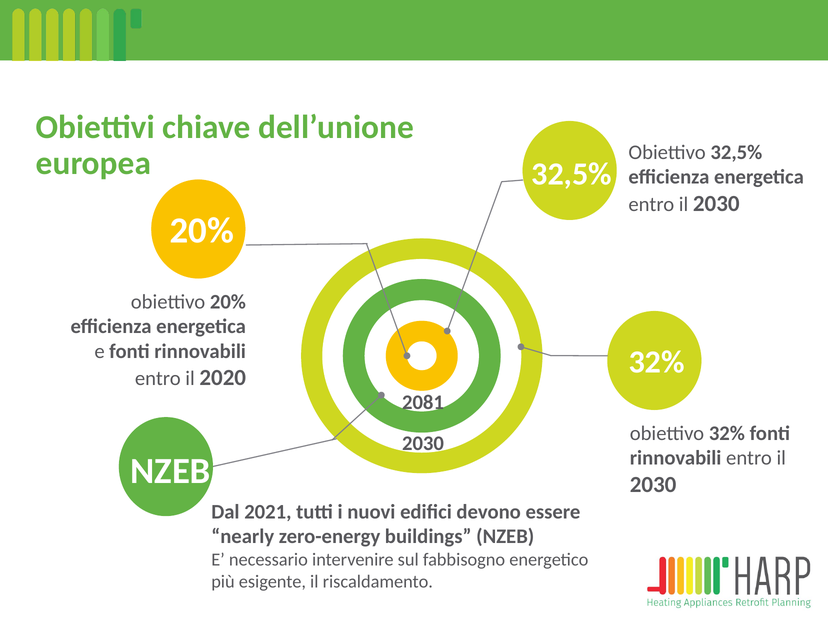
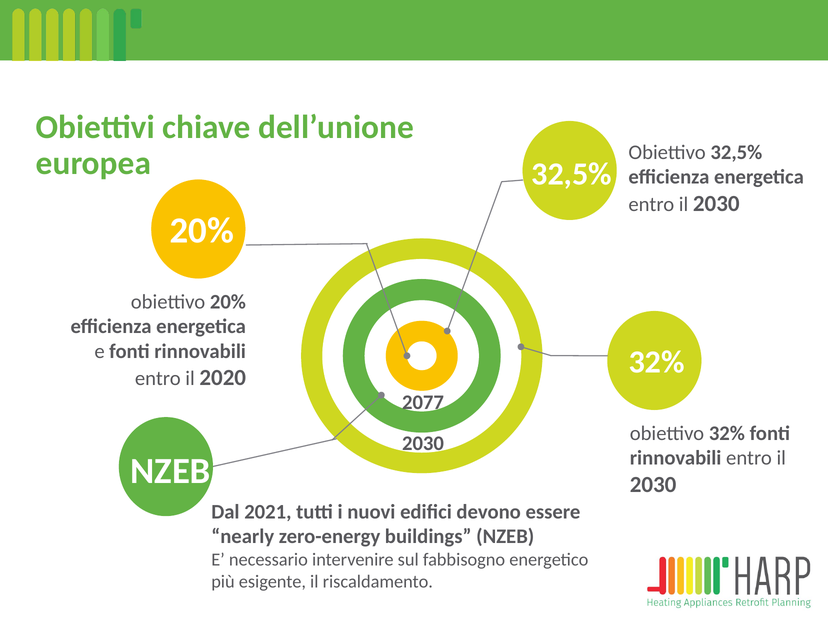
2081: 2081 -> 2077
